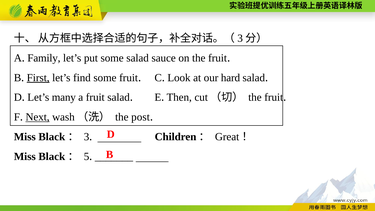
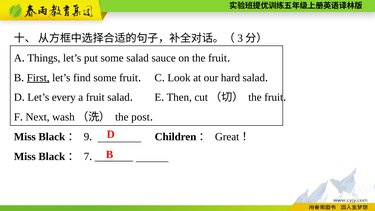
Family: Family -> Things
many: many -> every
Next underline: present -> none
3 at (87, 137): 3 -> 9
5: 5 -> 7
